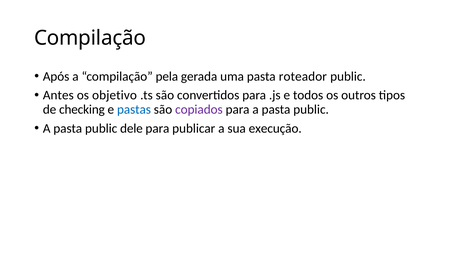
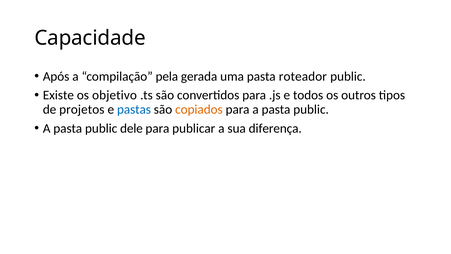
Compilação at (90, 38): Compilação -> Capacidade
Antes: Antes -> Existe
checking: checking -> projetos
copiados colour: purple -> orange
execução: execução -> diferença
